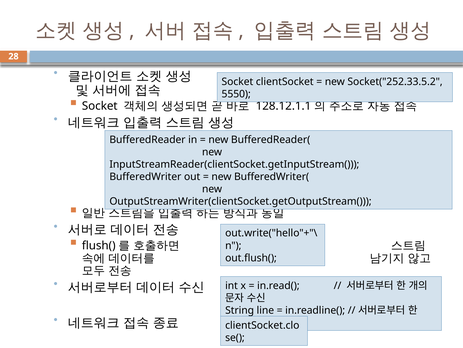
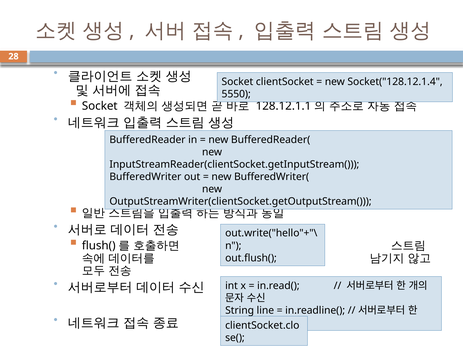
Socket("252.33.5.2: Socket("252.33.5.2 -> Socket("128.12.1.4
